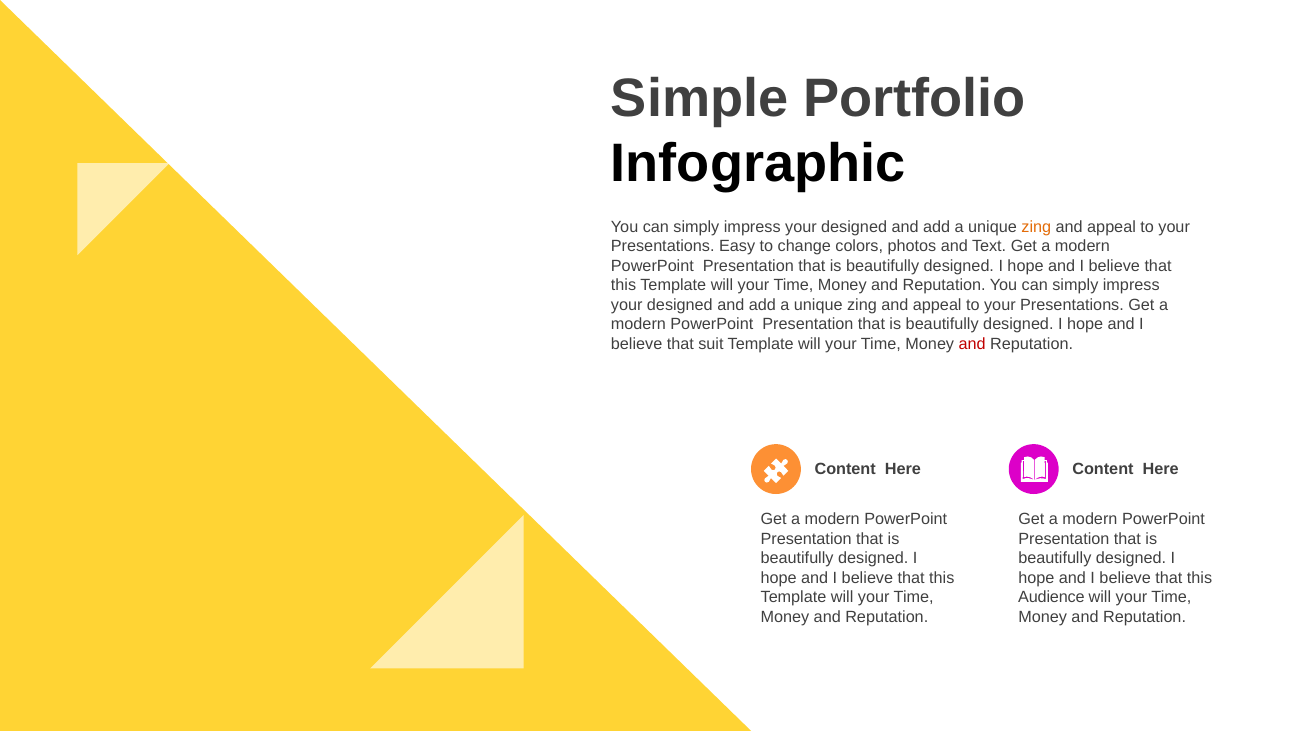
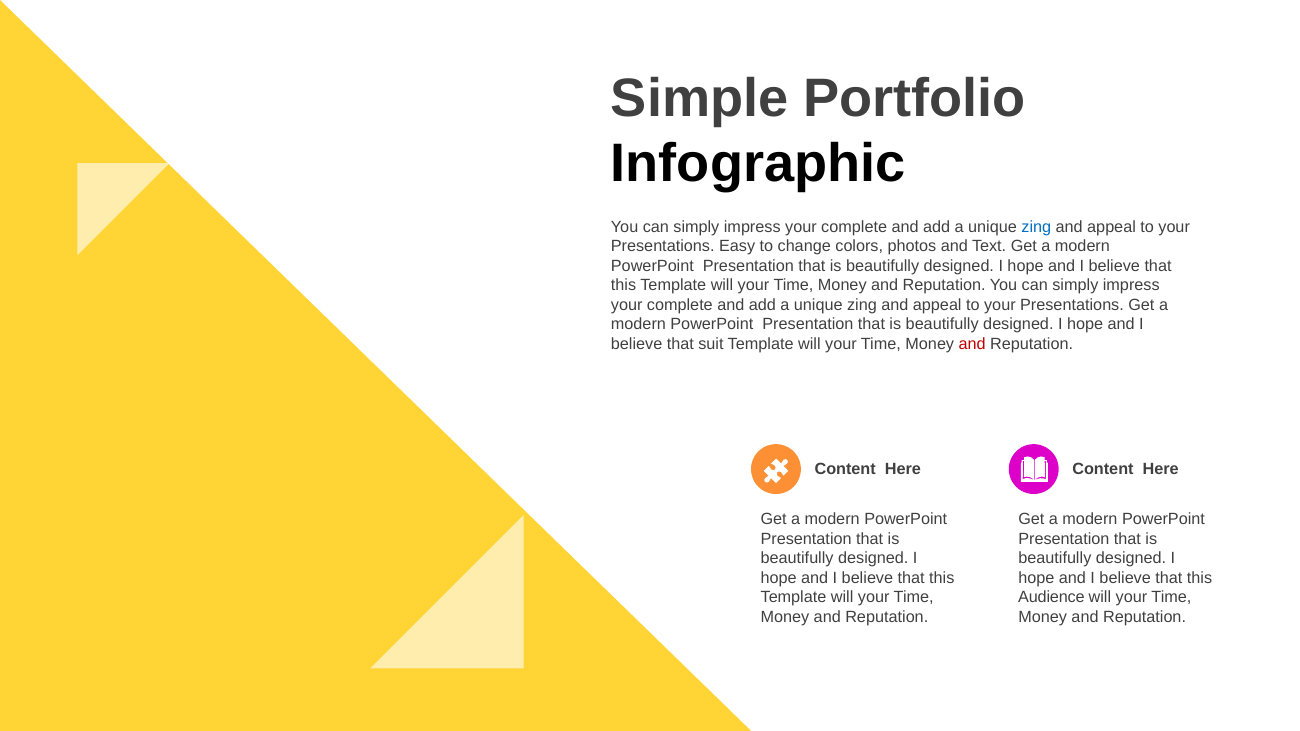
designed at (854, 227): designed -> complete
zing at (1036, 227) colour: orange -> blue
designed at (680, 305): designed -> complete
